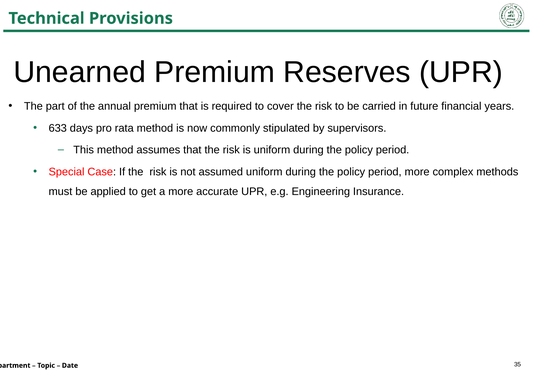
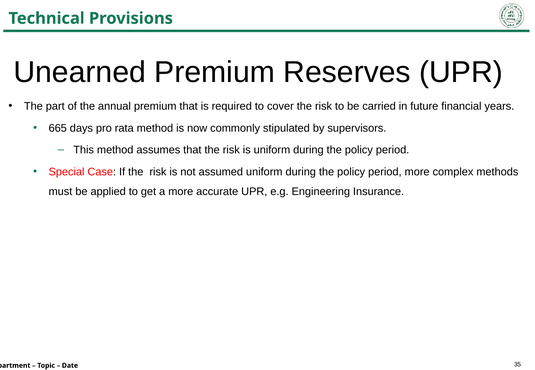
633: 633 -> 665
